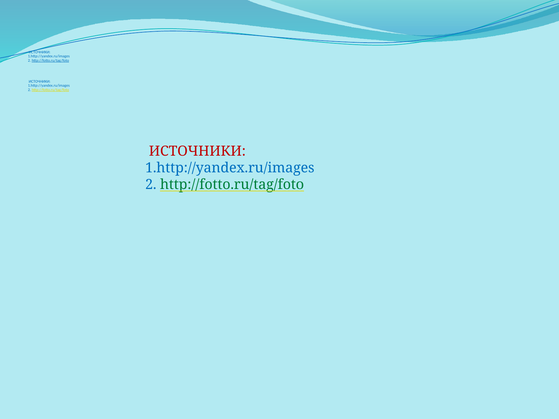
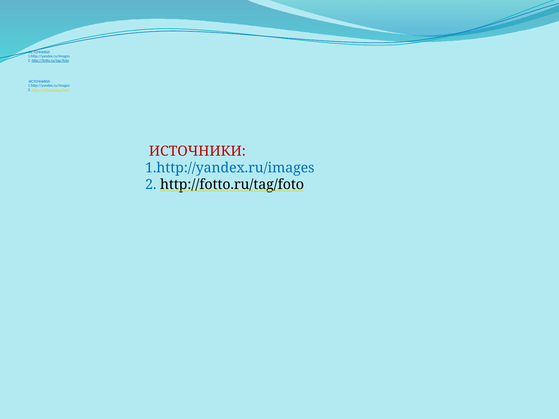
http://fotto.ru/tag/fotо at (232, 185) colour: green -> black
